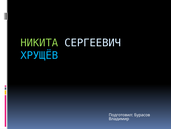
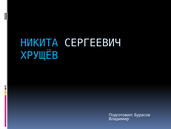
НИКИТА colour: light green -> light blue
